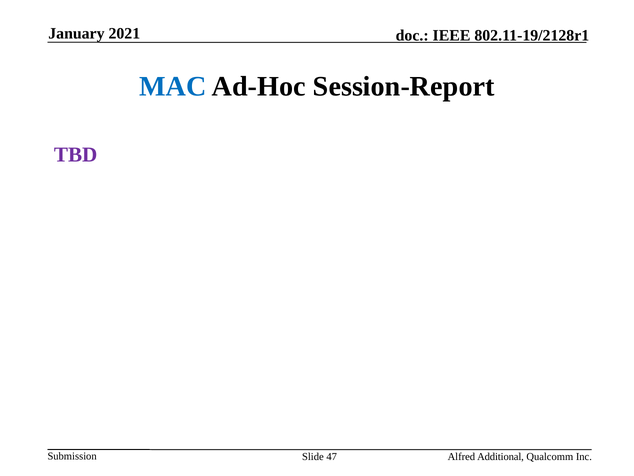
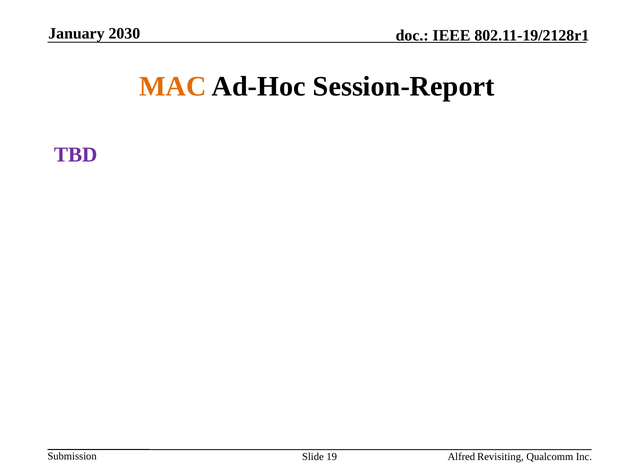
2021: 2021 -> 2030
MAC colour: blue -> orange
47: 47 -> 19
Additional: Additional -> Revisiting
